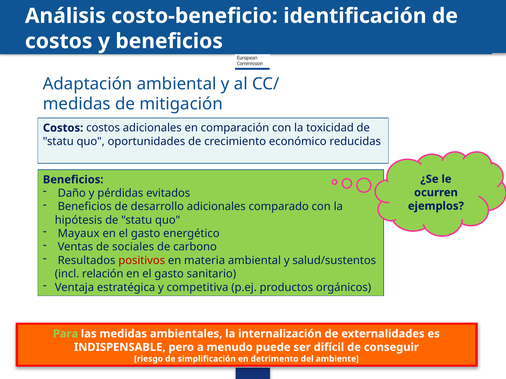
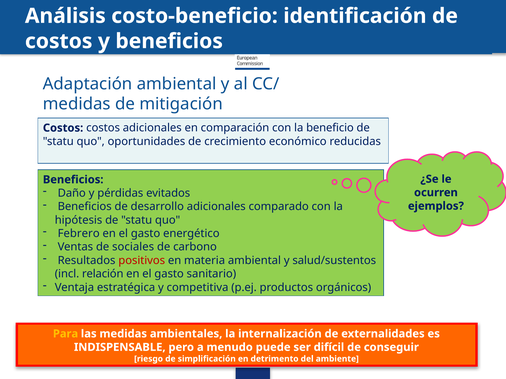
toxicidad: toxicidad -> beneficio
Mayaux: Mayaux -> Febrero
Para colour: light green -> yellow
